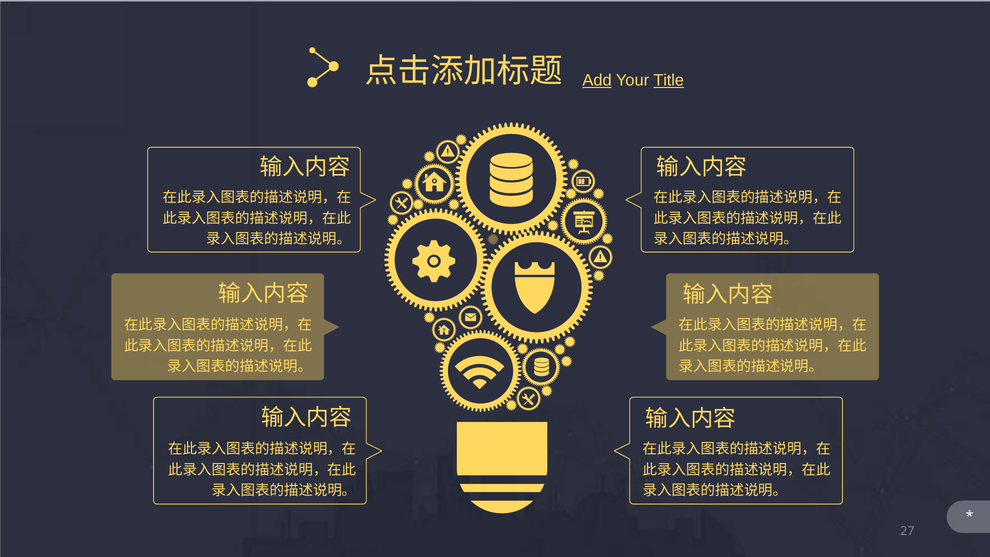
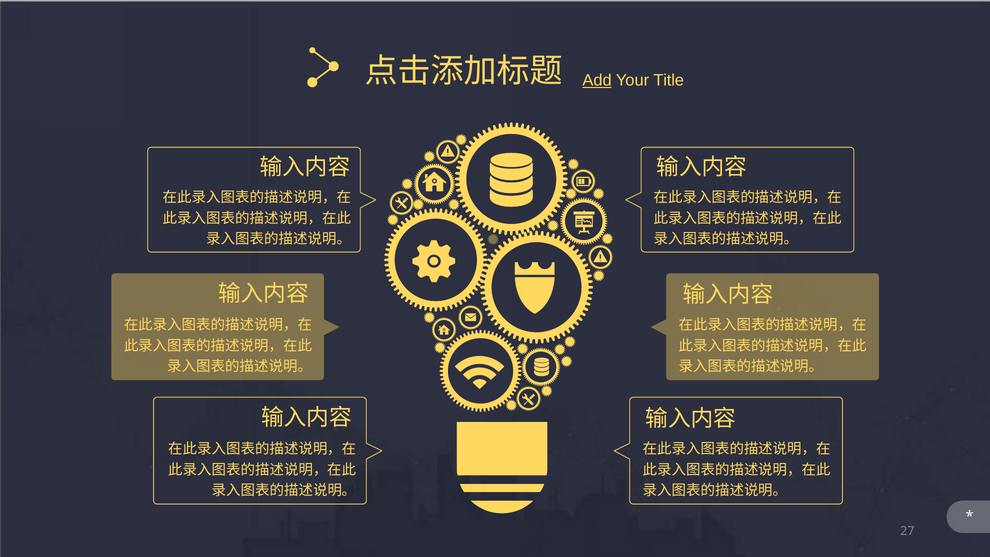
Title underline: present -> none
